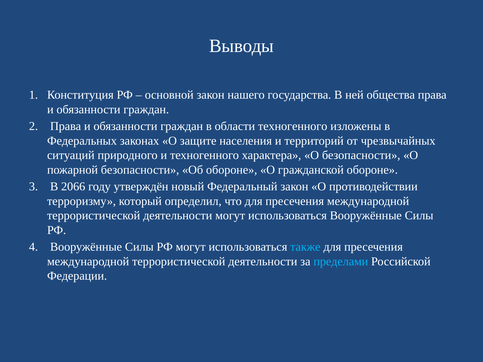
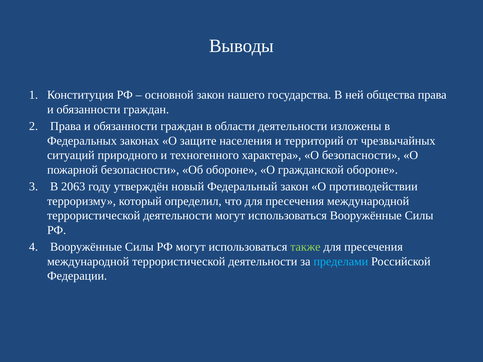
области техногенного: техногенного -> деятельности
2066: 2066 -> 2063
также colour: light blue -> light green
